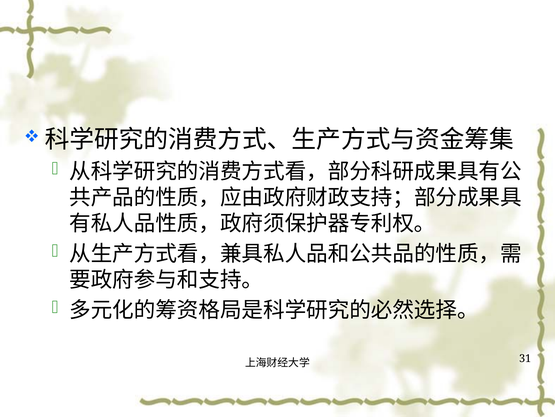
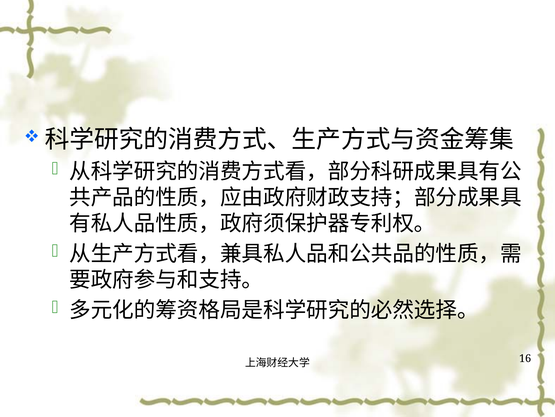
31: 31 -> 16
